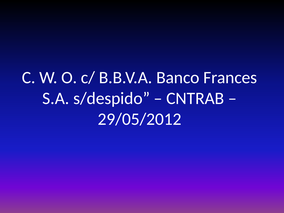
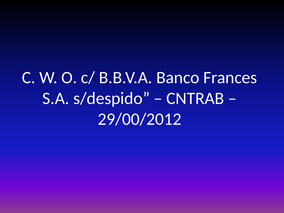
29/05/2012: 29/05/2012 -> 29/00/2012
